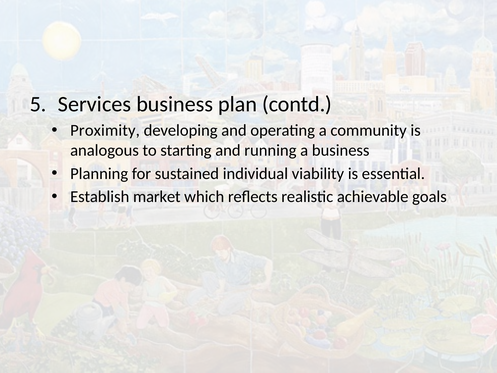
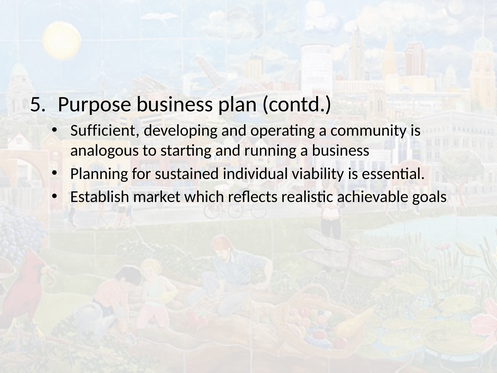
Services: Services -> Purpose
Proximity: Proximity -> Sufficient
